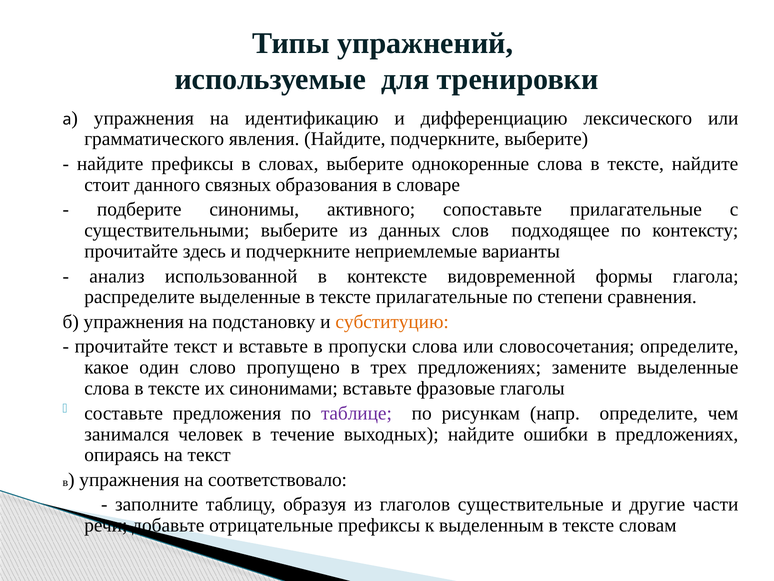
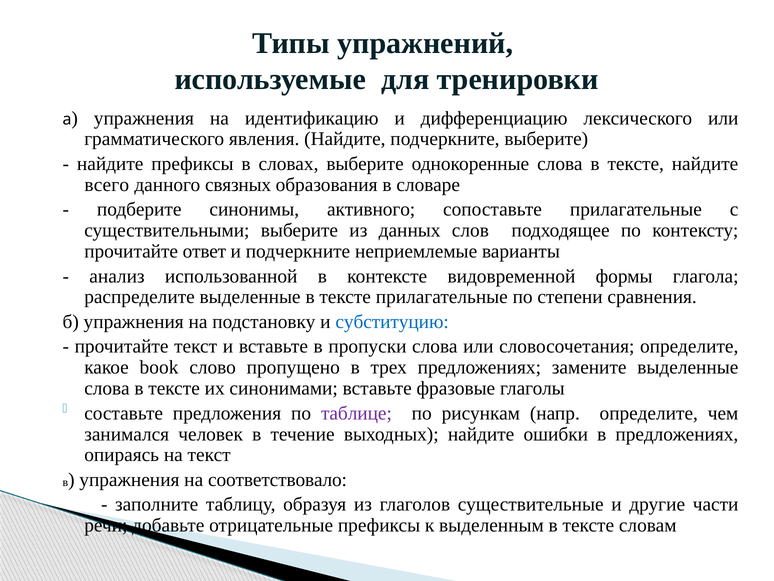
стоит: стоит -> всего
здесь: здесь -> ответ
субституцию colour: orange -> blue
один: один -> book
